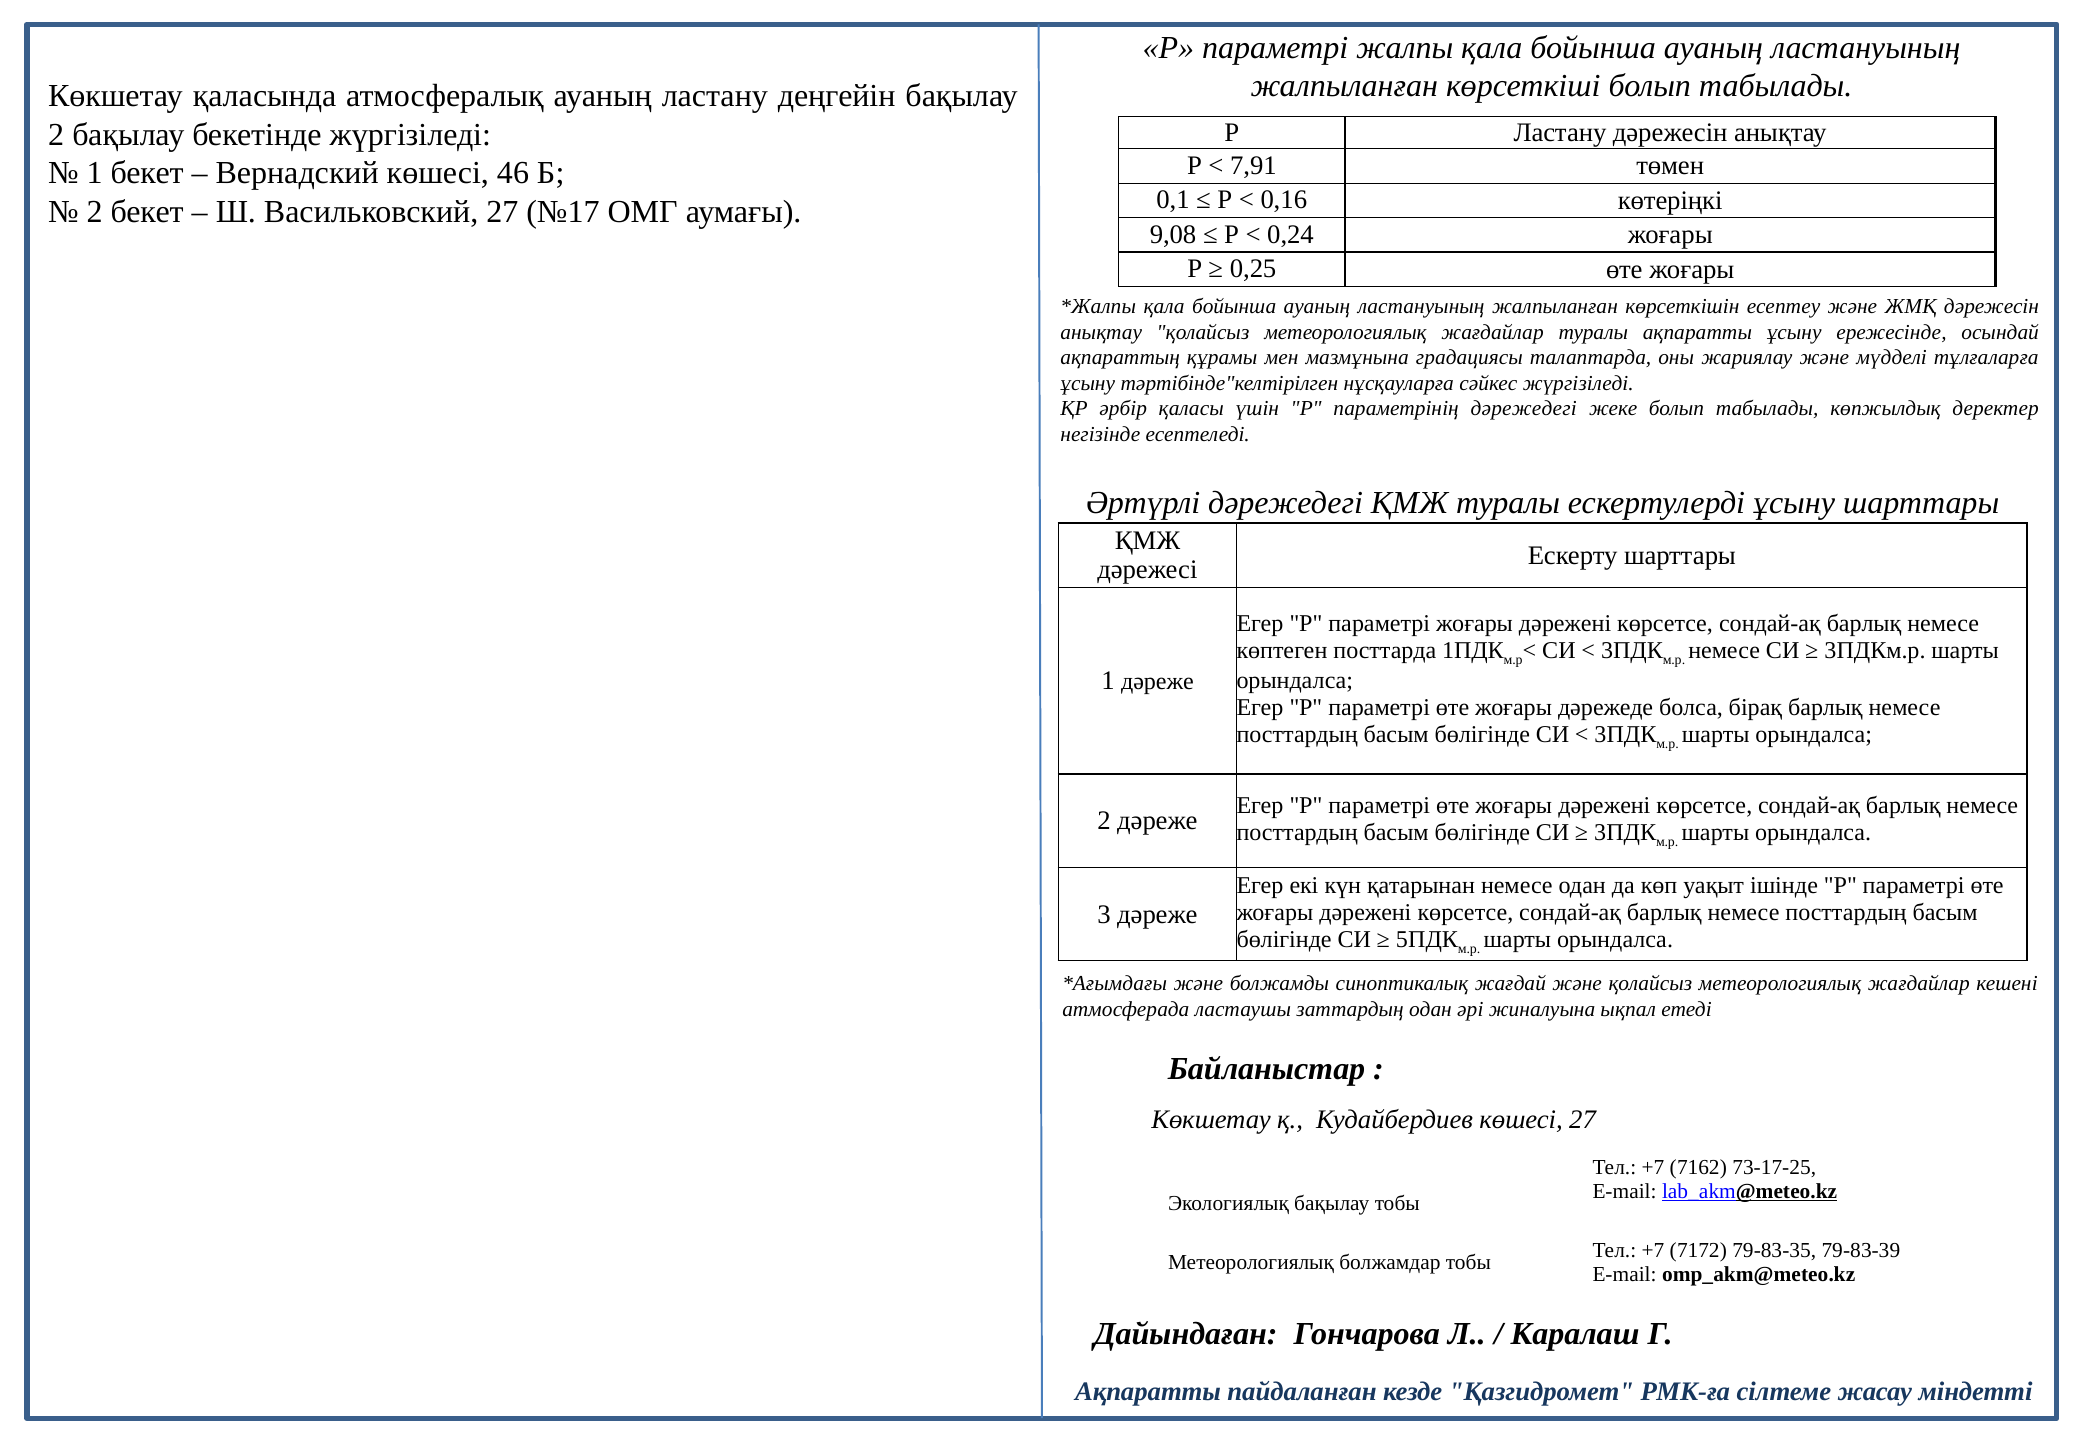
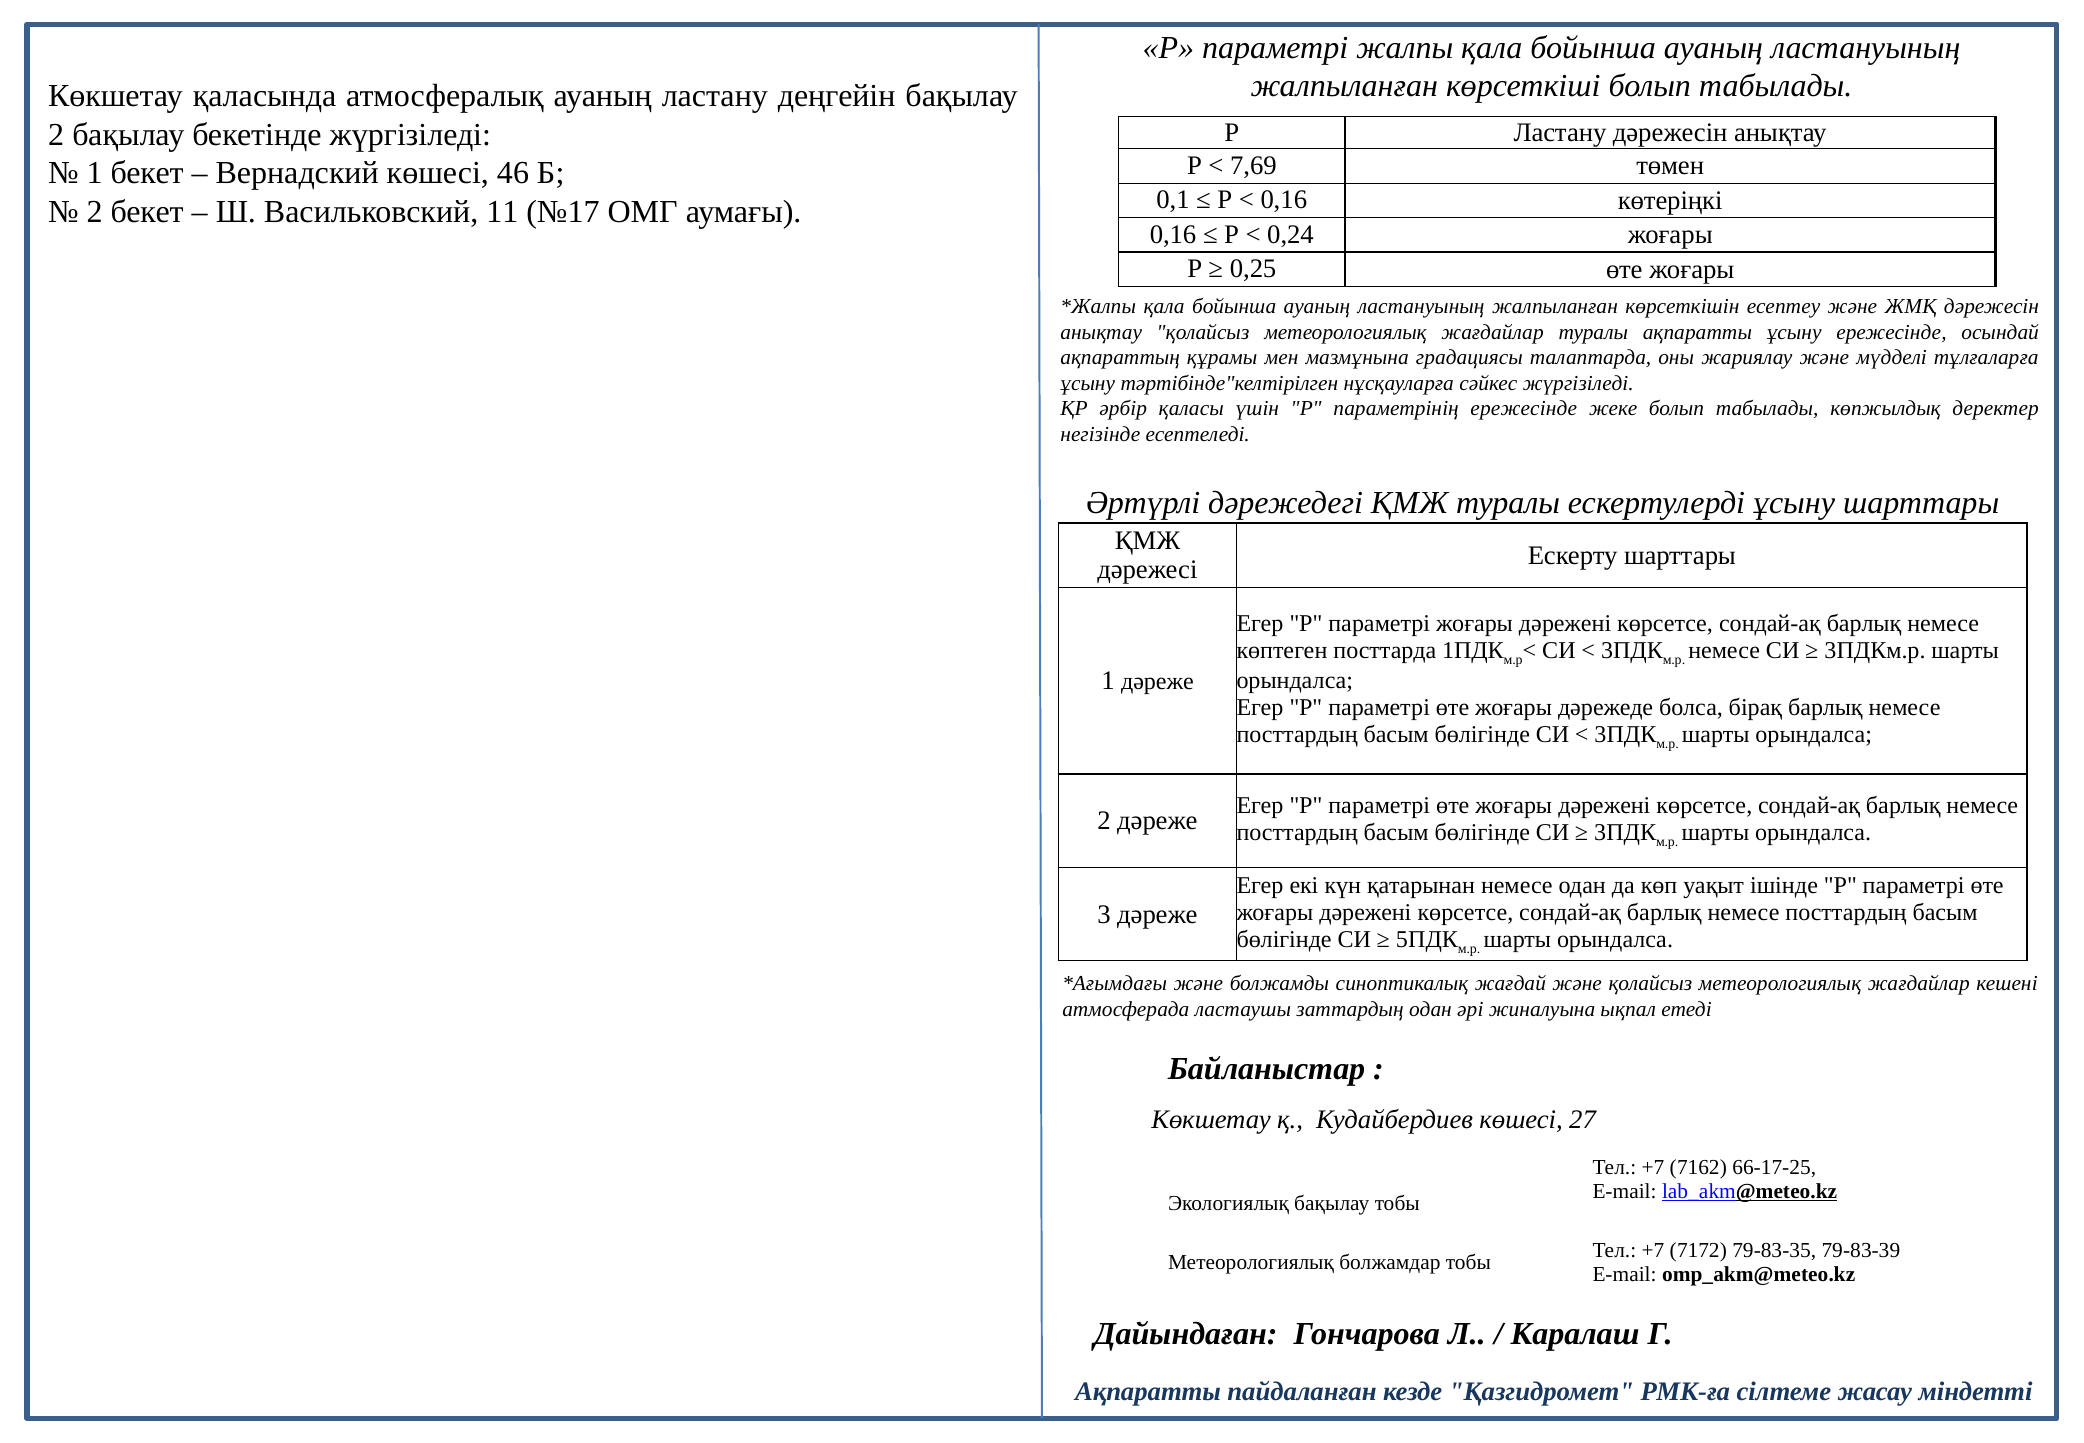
7,91: 7,91 -> 7,69
Васильковский 27: 27 -> 11
9,08 at (1173, 235): 9,08 -> 0,16
параметрінің дәрежедегі: дәрежедегі -> ережесінде
73-17-25: 73-17-25 -> 66-17-25
